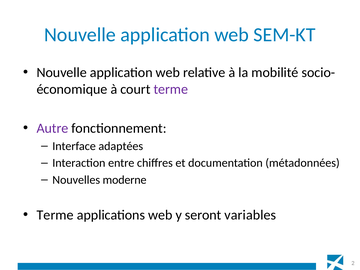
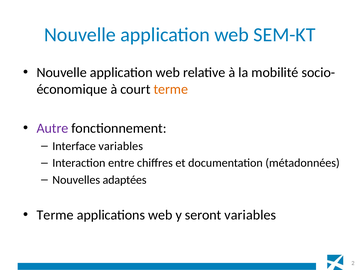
terme at (171, 89) colour: purple -> orange
Interface adaptées: adaptées -> variables
moderne: moderne -> adaptées
